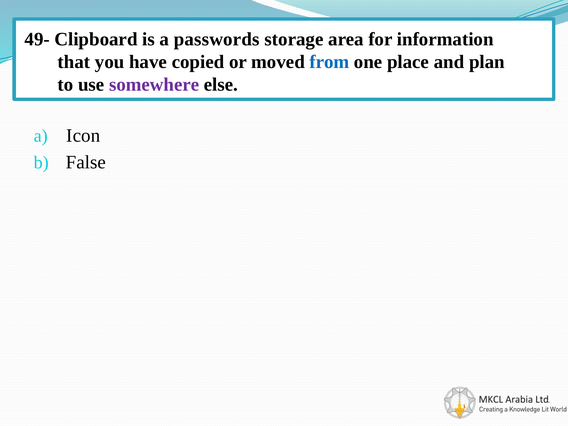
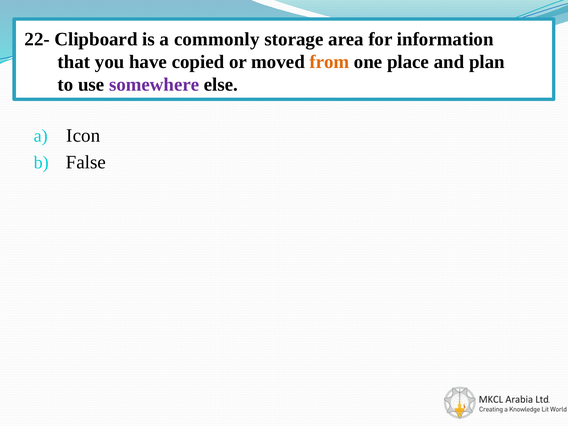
49-: 49- -> 22-
passwords: passwords -> commonly
from colour: blue -> orange
